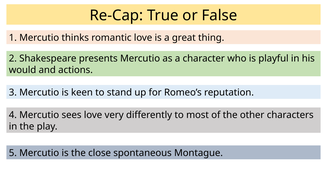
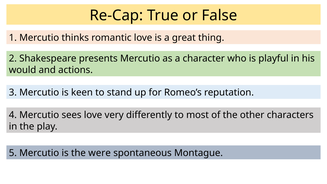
close: close -> were
